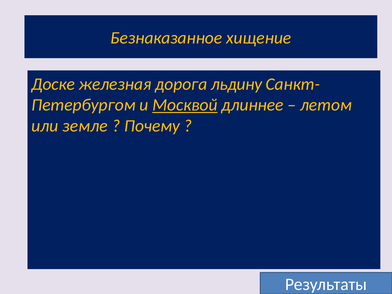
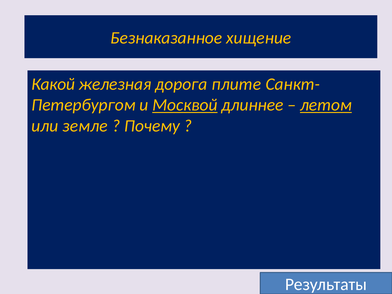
Доске: Доске -> Какой
льдину: льдину -> плите
летом underline: none -> present
